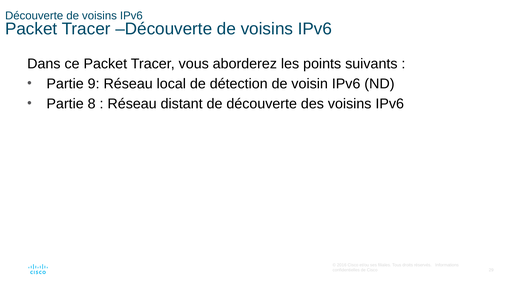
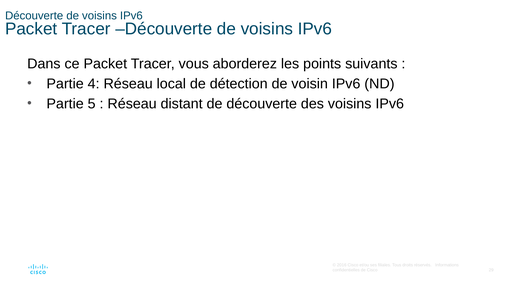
9: 9 -> 4
8: 8 -> 5
